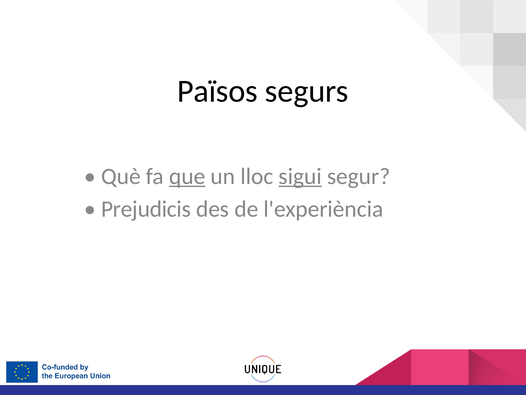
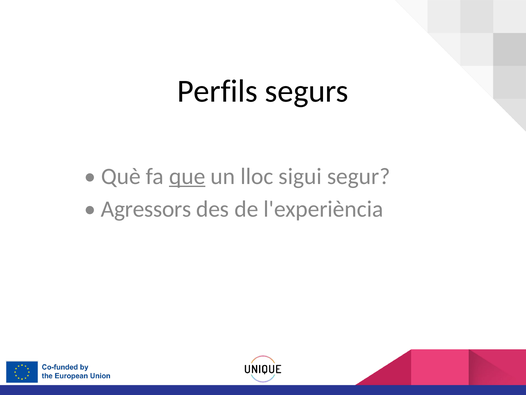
Països: Països -> Perfils
sigui underline: present -> none
Prejudicis: Prejudicis -> Agressors
